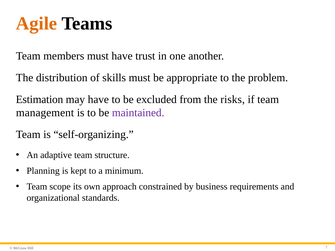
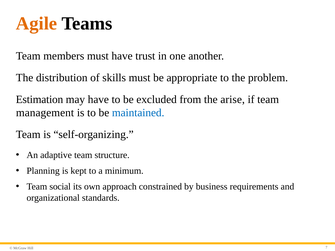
risks: risks -> arise
maintained colour: purple -> blue
scope: scope -> social
